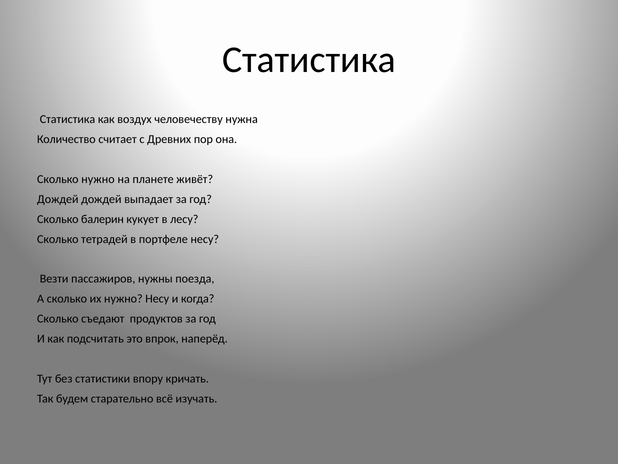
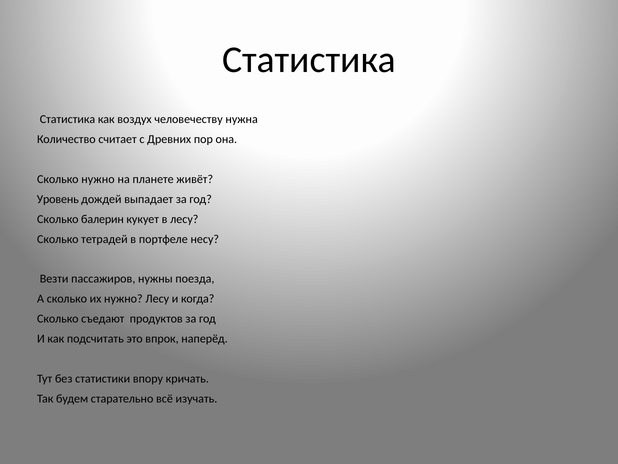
Дождей at (58, 199): Дождей -> Уровень
нужно Несу: Несу -> Лесу
